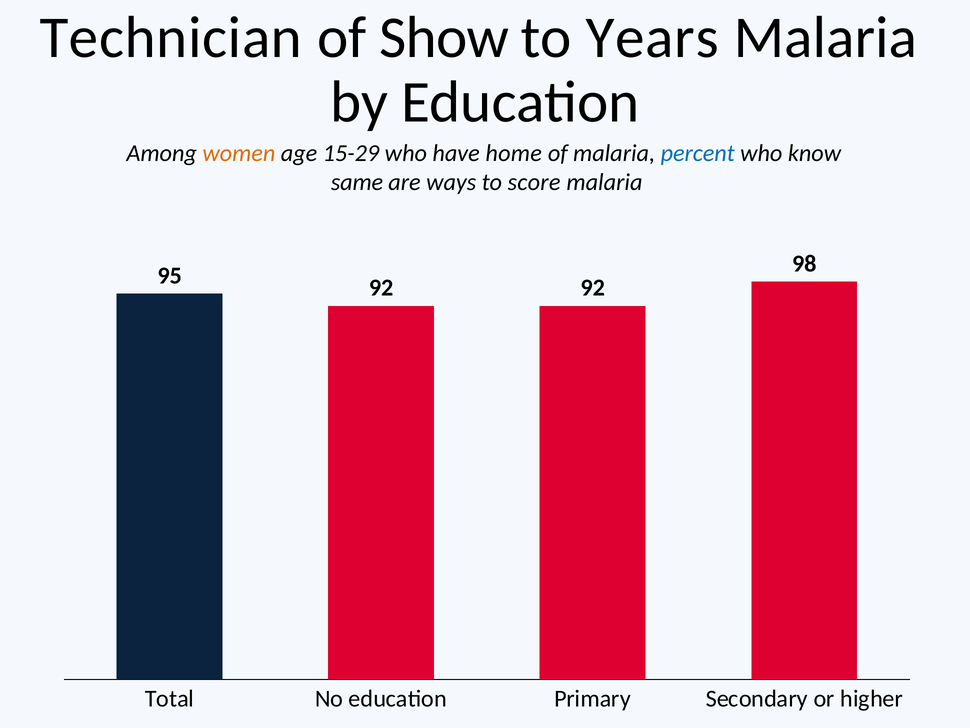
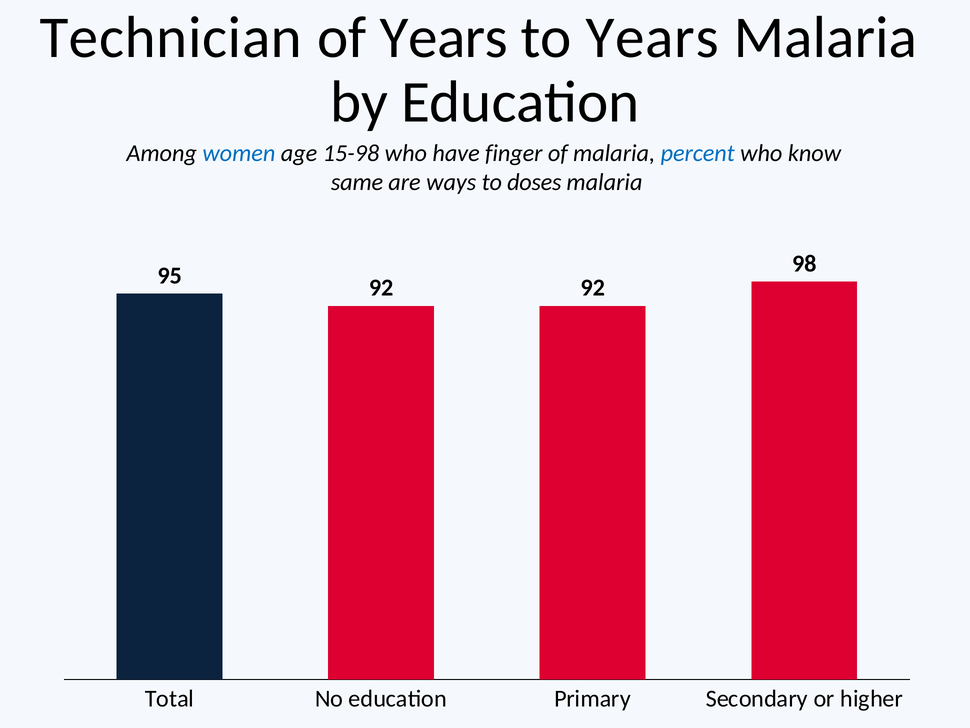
of Show: Show -> Years
women colour: orange -> blue
15-29: 15-29 -> 15-98
home: home -> finger
score: score -> doses
